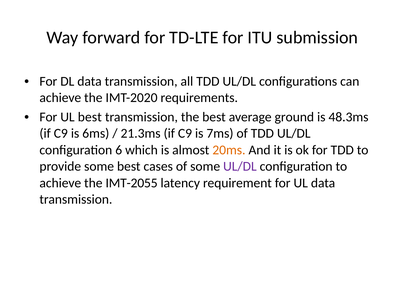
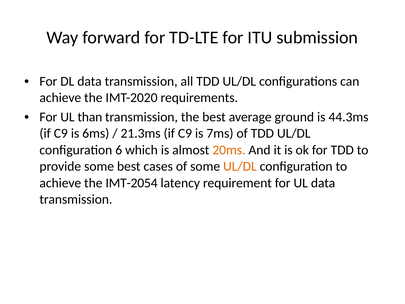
UL best: best -> than
48.3ms: 48.3ms -> 44.3ms
UL/DL at (240, 166) colour: purple -> orange
IMT-2055: IMT-2055 -> IMT-2054
